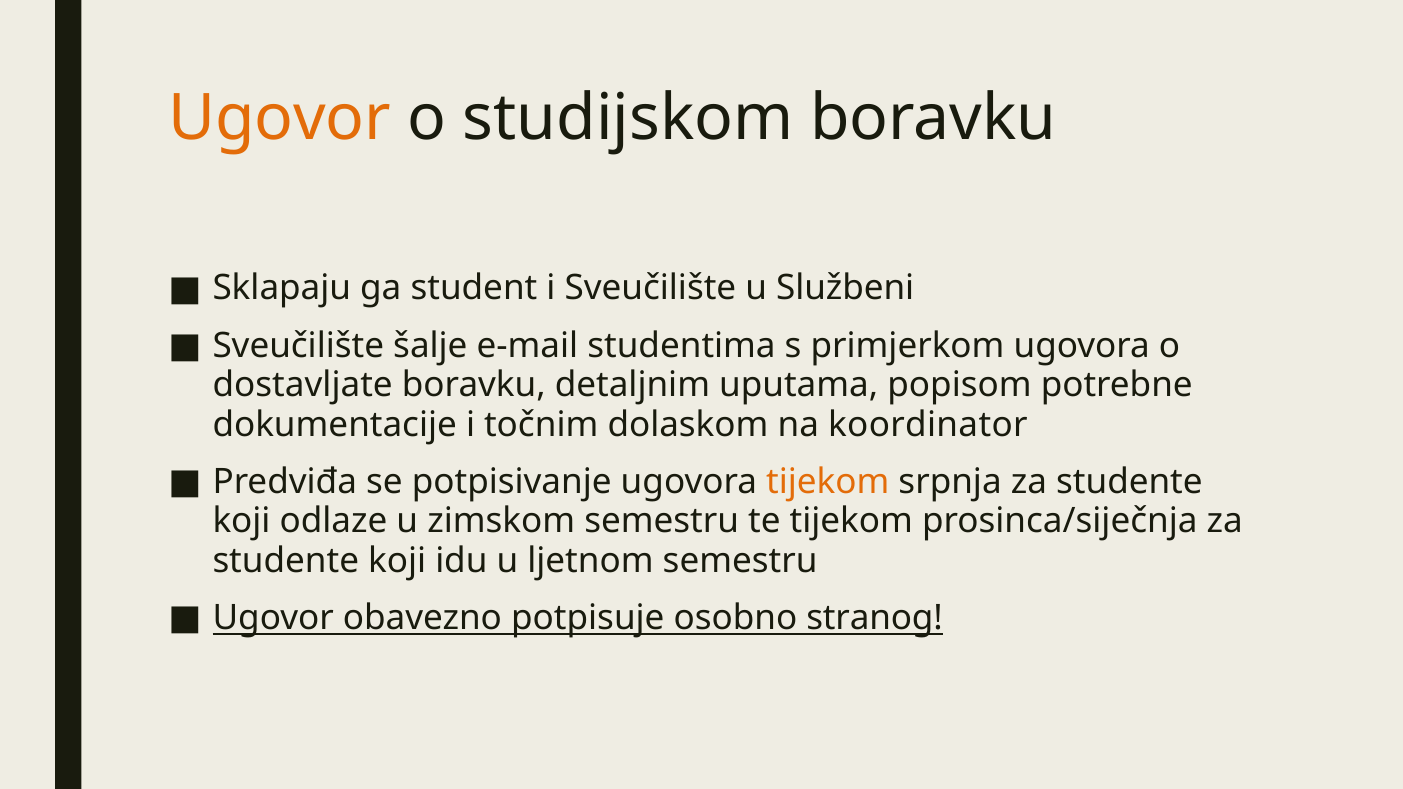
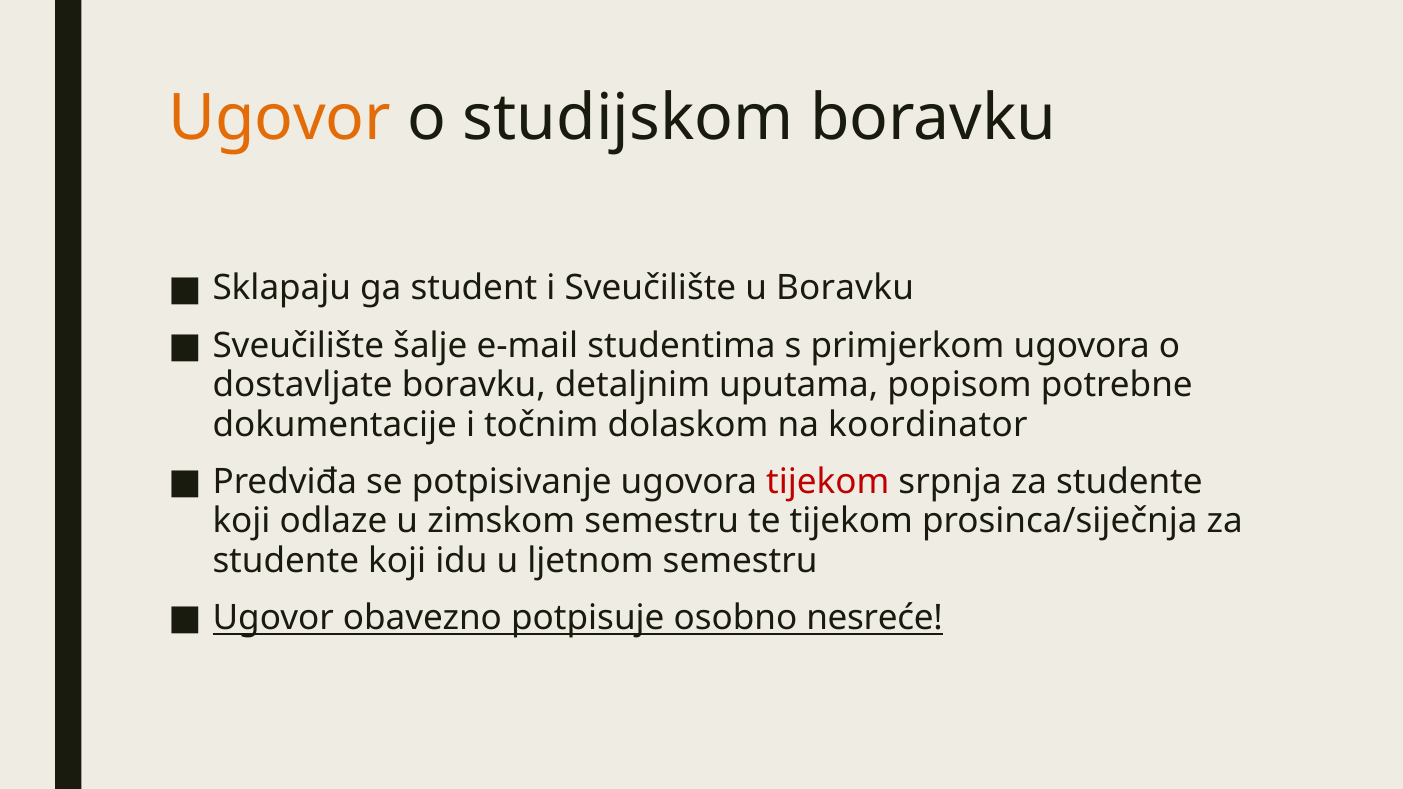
u Službeni: Službeni -> Boravku
tijekom at (828, 482) colour: orange -> red
stranog: stranog -> nesreće
